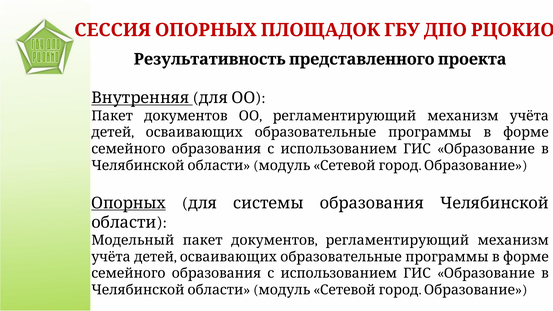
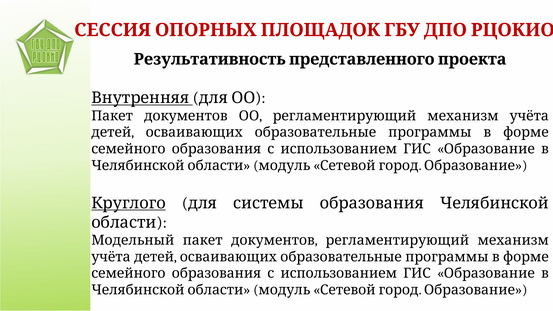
Опорных: Опорных -> Круглого
